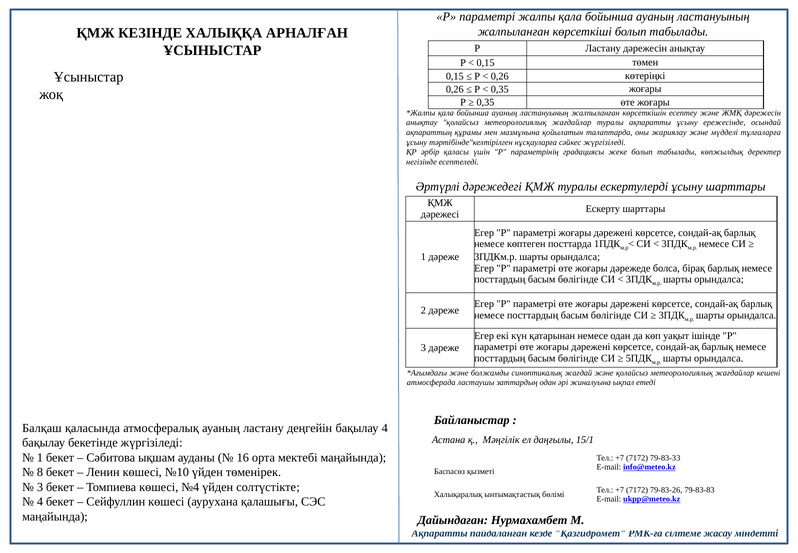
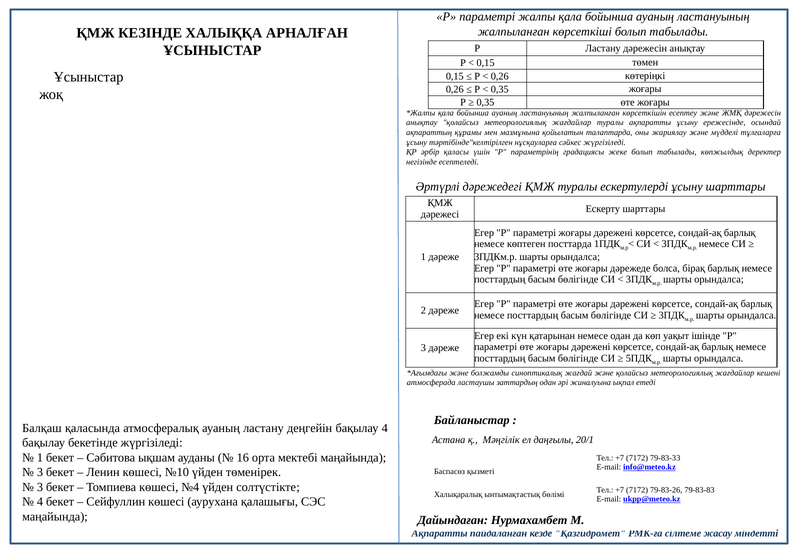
15/1: 15/1 -> 20/1
8 at (40, 472): 8 -> 3
